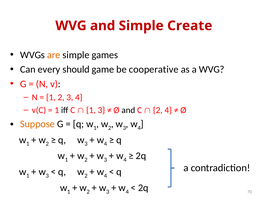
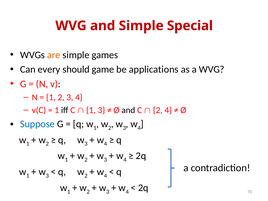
Create: Create -> Special
cooperative: cooperative -> applications
Suppose colour: orange -> blue
